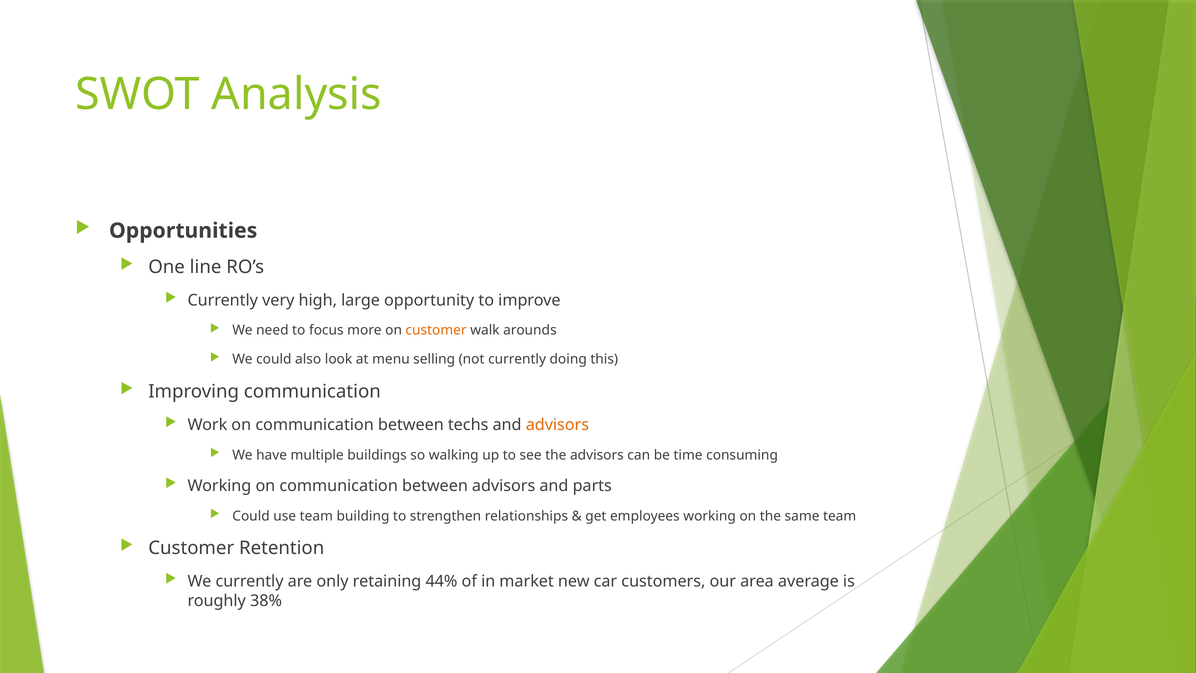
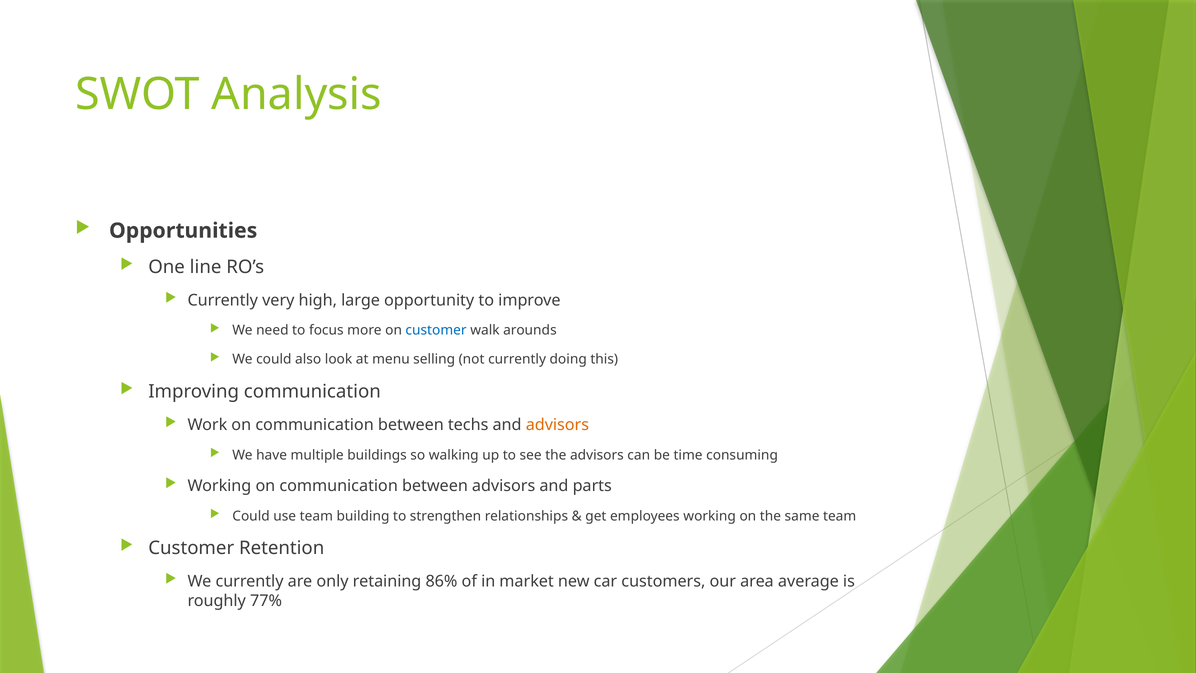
customer at (436, 330) colour: orange -> blue
44%: 44% -> 86%
38%: 38% -> 77%
